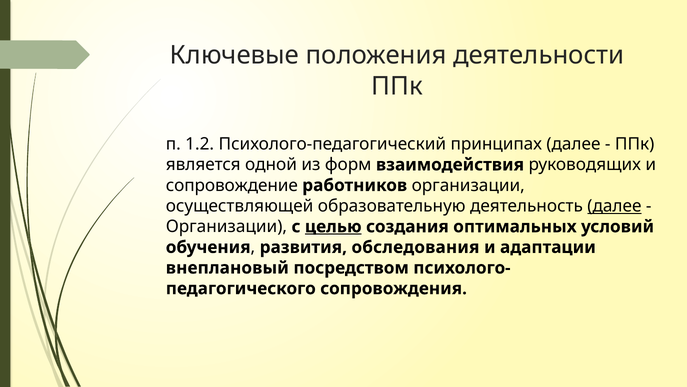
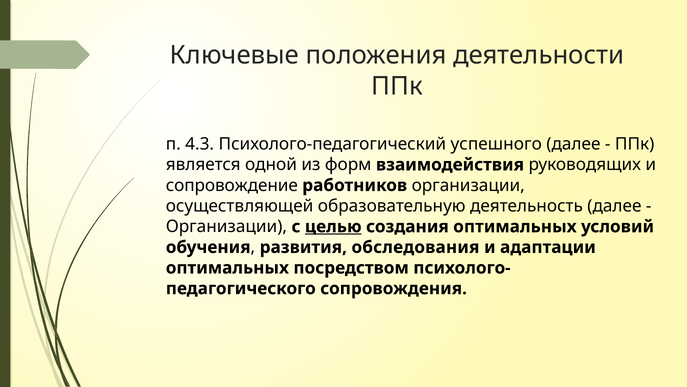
1.2: 1.2 -> 4.3
принципах: принципах -> успешного
далее at (614, 206) underline: present -> none
внеплановый at (227, 268): внеплановый -> оптимальных
